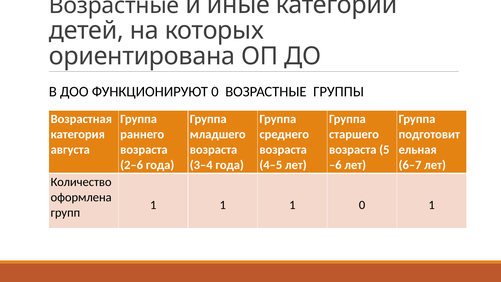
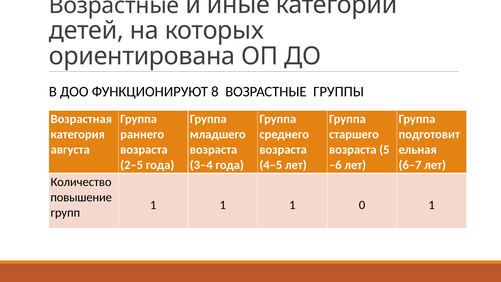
ФУНКЦИОНИРУЮТ 0: 0 -> 8
2–6: 2–6 -> 2–5
оформлена: оформлена -> повышение
